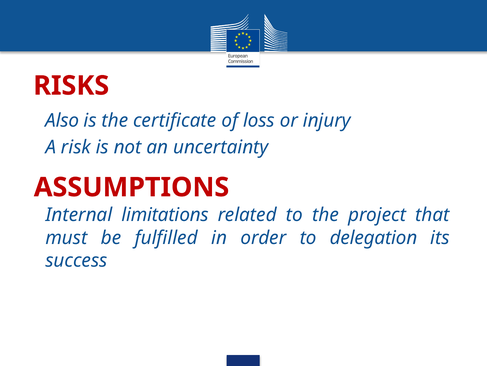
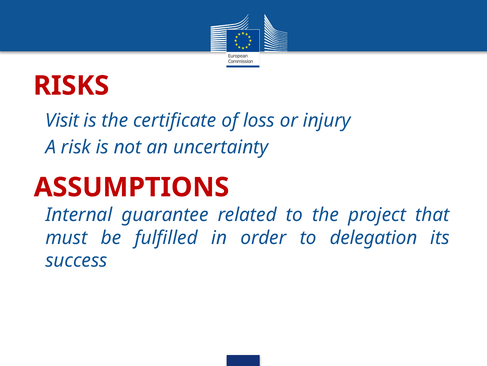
Also: Also -> Visit
limitations: limitations -> guarantee
